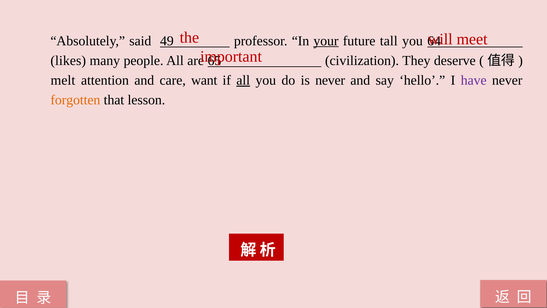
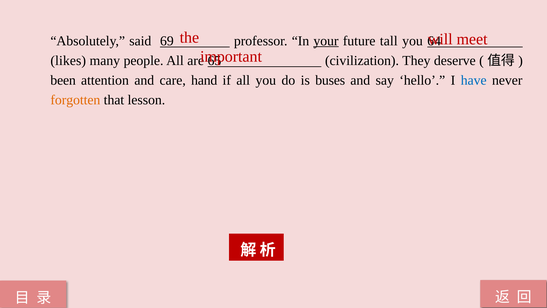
49: 49 -> 69
melt: melt -> been
want: want -> hand
all at (243, 80) underline: present -> none
is never: never -> buses
have colour: purple -> blue
